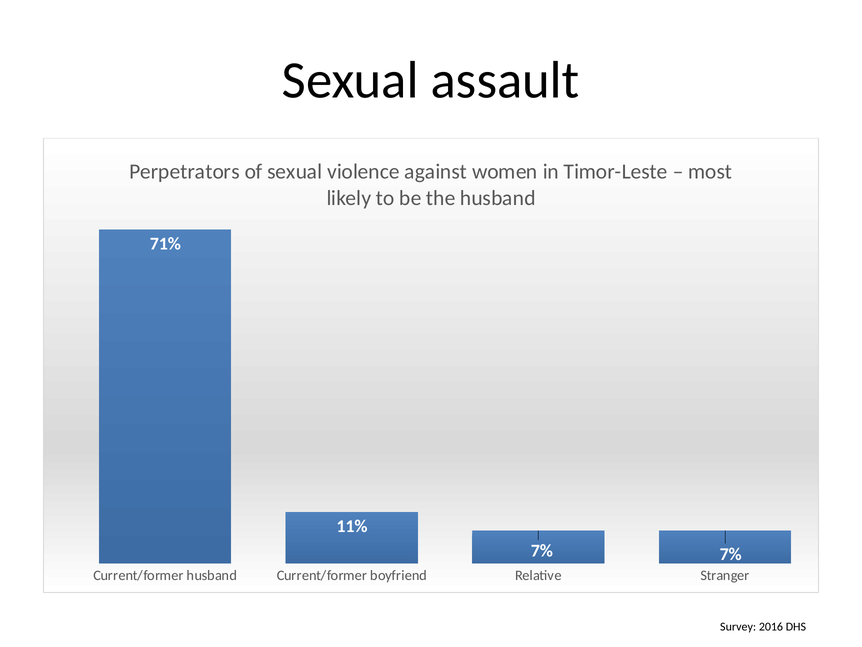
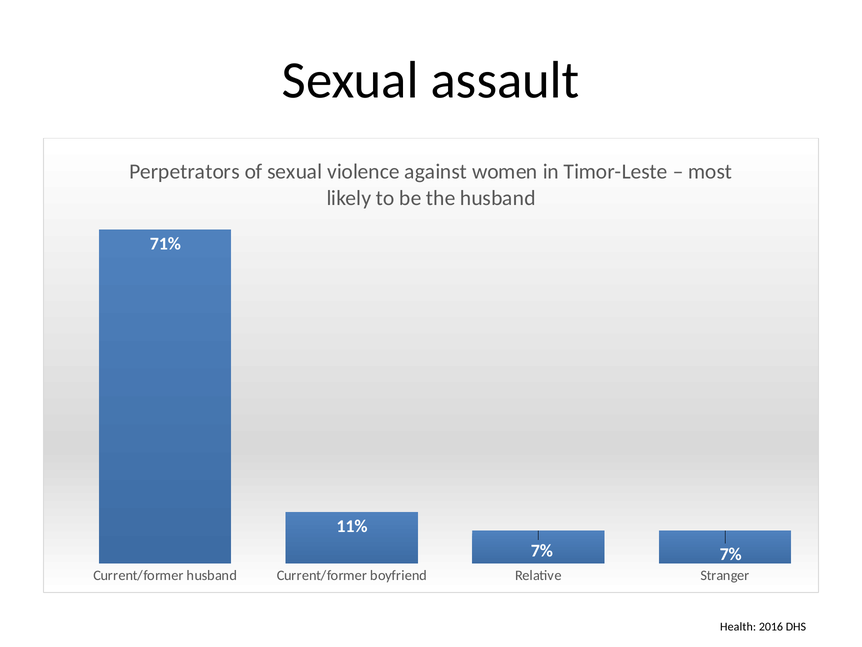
Survey: Survey -> Health
